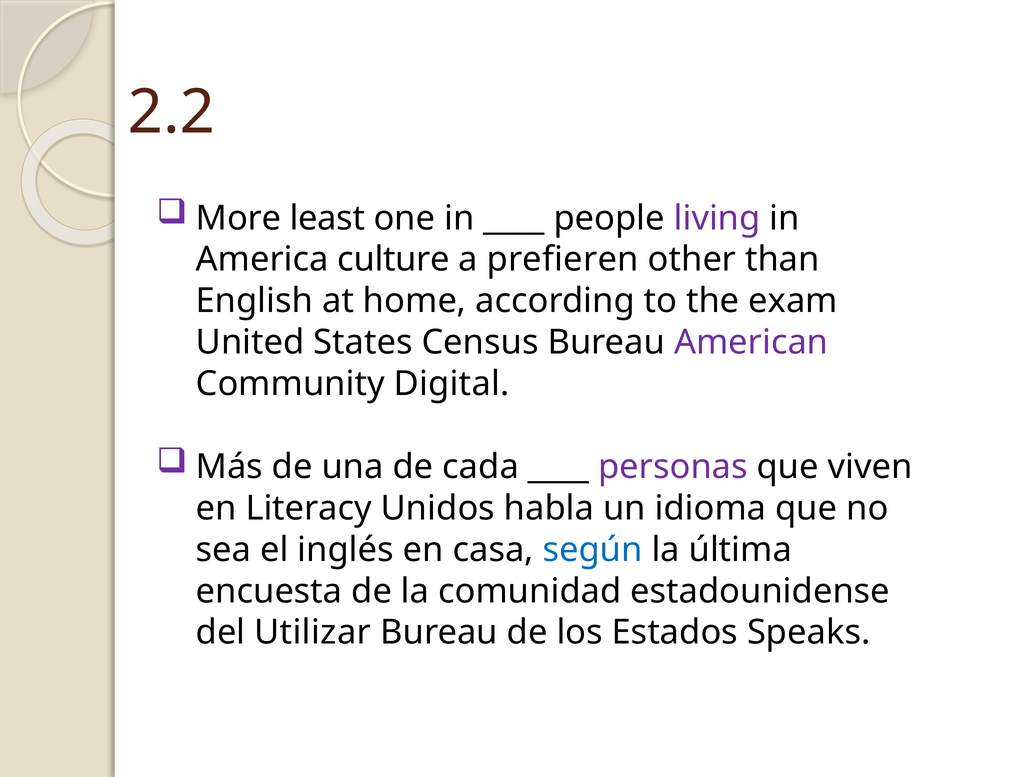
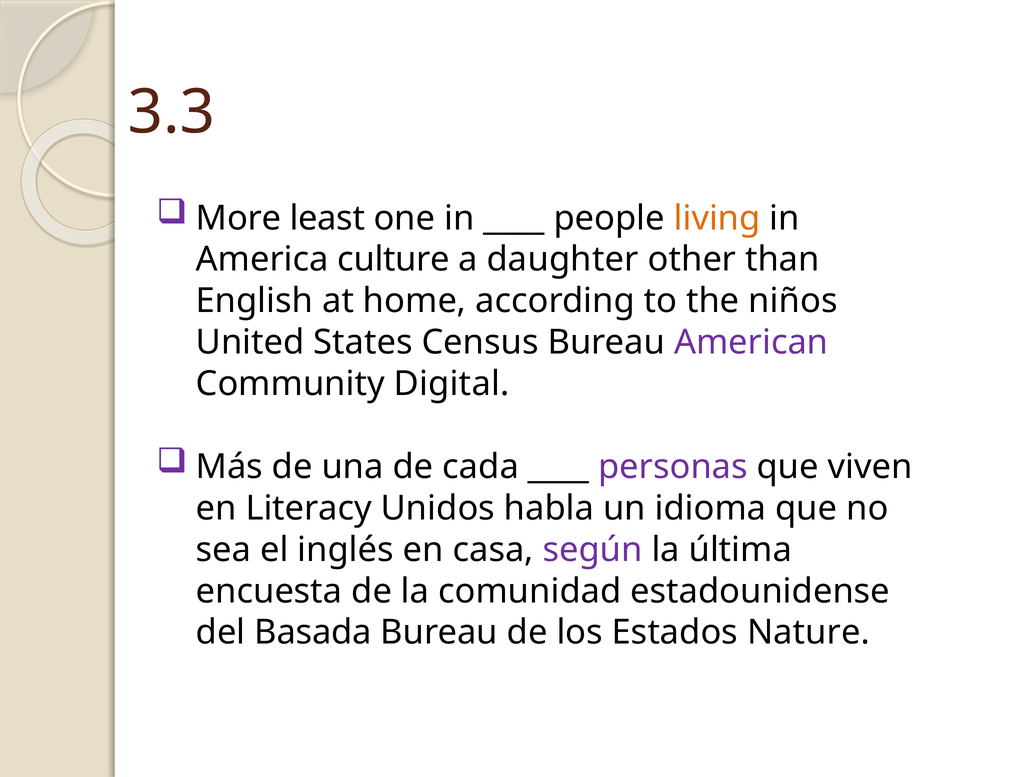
2.2: 2.2 -> 3.3
living colour: purple -> orange
prefieren: prefieren -> daughter
exam: exam -> niños
según colour: blue -> purple
Utilizar: Utilizar -> Basada
Speaks: Speaks -> Nature
